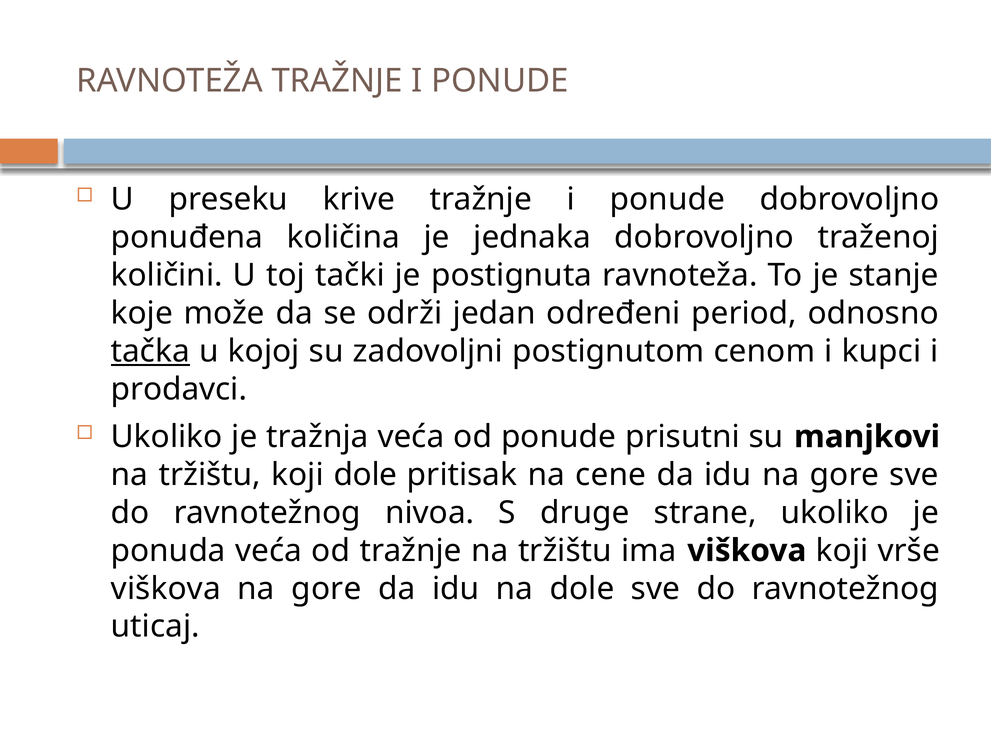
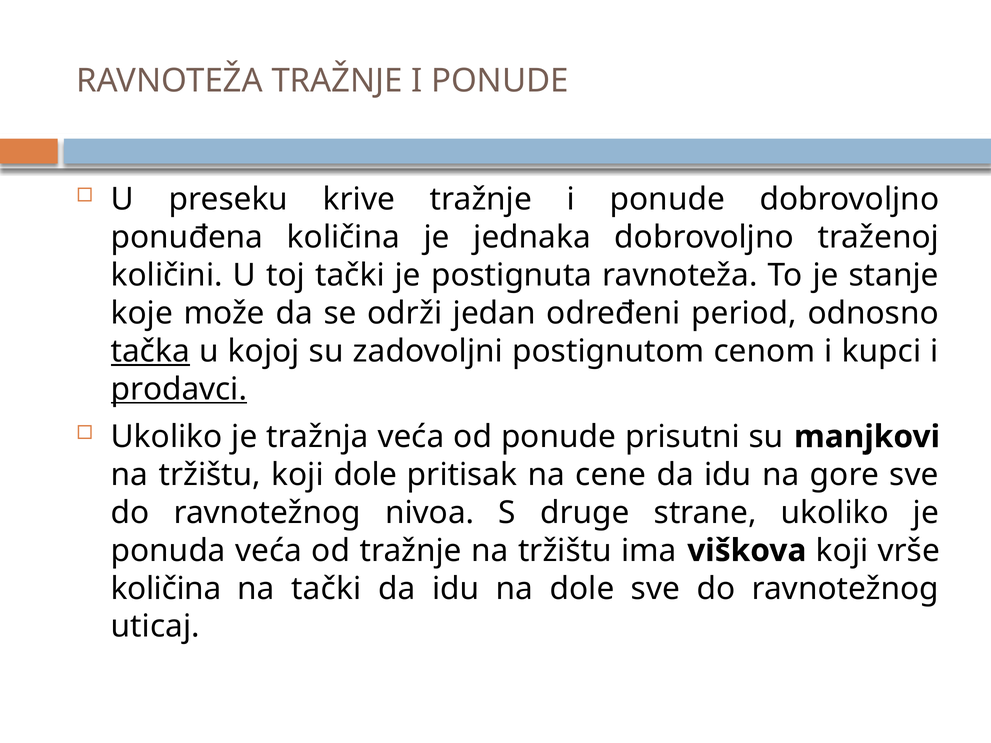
prodavci underline: none -> present
viškova at (166, 589): viškova -> količina
gore at (326, 589): gore -> tački
